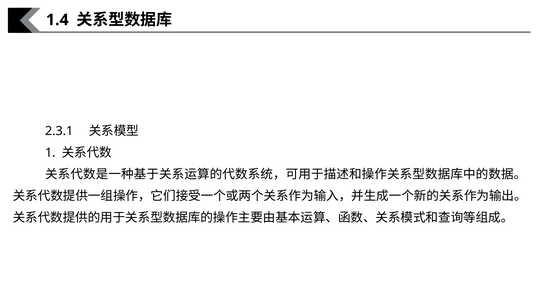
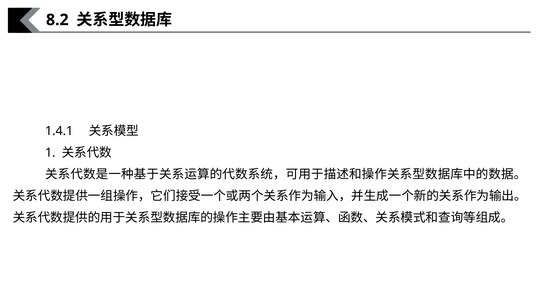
1.4: 1.4 -> 8.2
2.3.1: 2.3.1 -> 1.4.1
